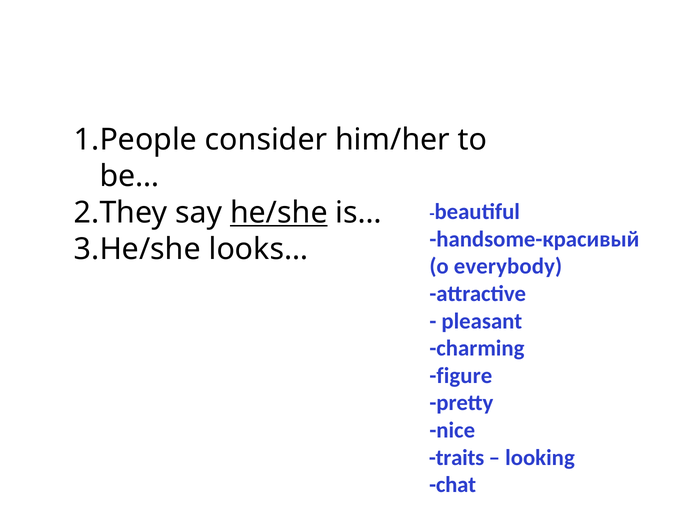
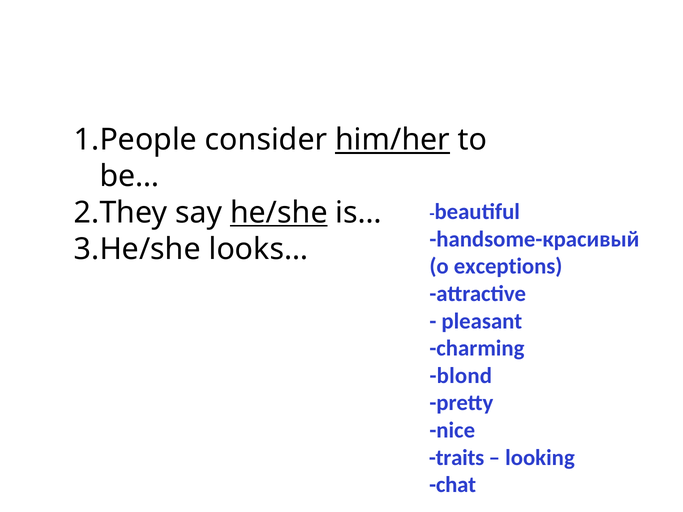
him/her underline: none -> present
everybody: everybody -> exceptions
figure: figure -> blond
